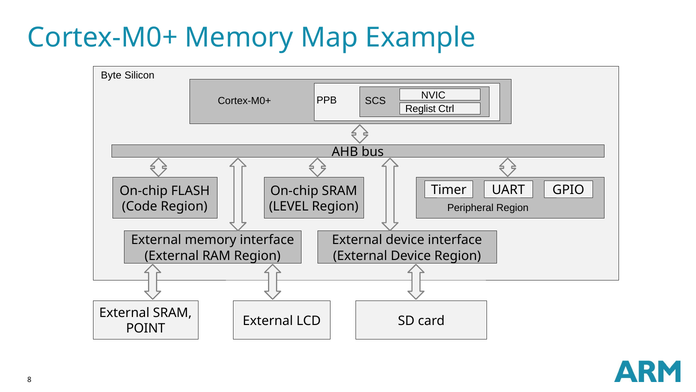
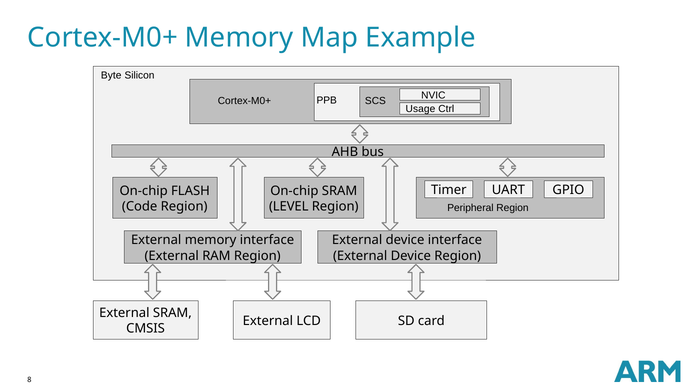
Reglist: Reglist -> Usage
POINT: POINT -> CMSIS
